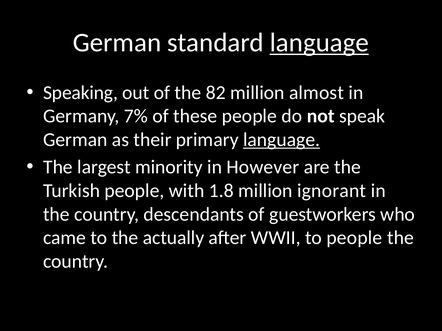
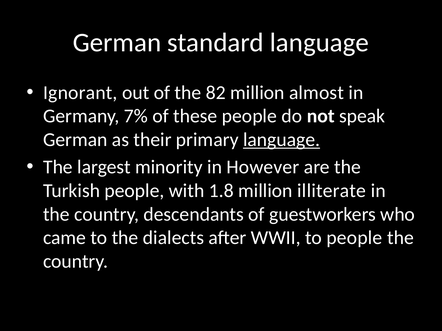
language at (319, 43) underline: present -> none
Speaking: Speaking -> Ignorant
ignorant: ignorant -> illiterate
actually: actually -> dialects
